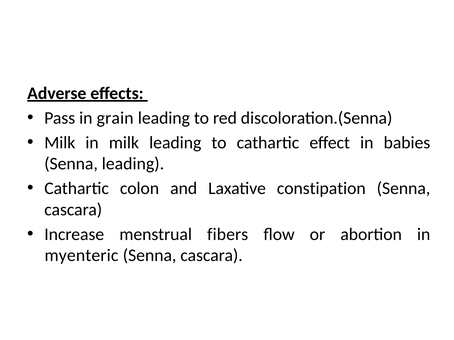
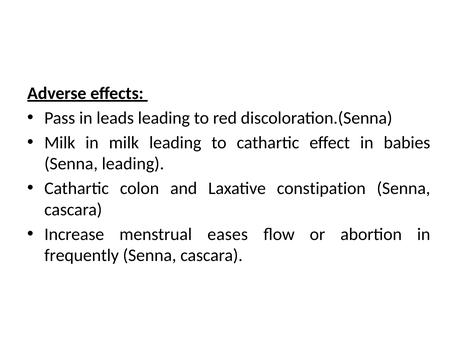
grain: grain -> leads
fibers: fibers -> eases
myenteric: myenteric -> frequently
